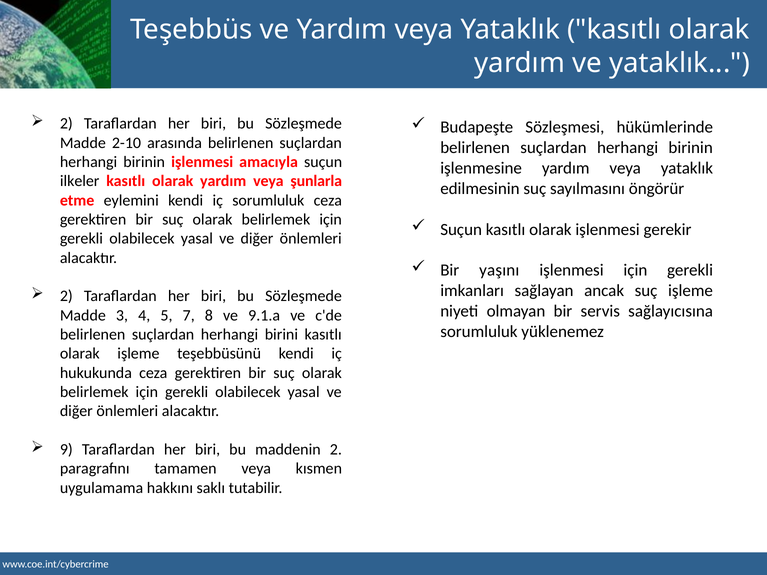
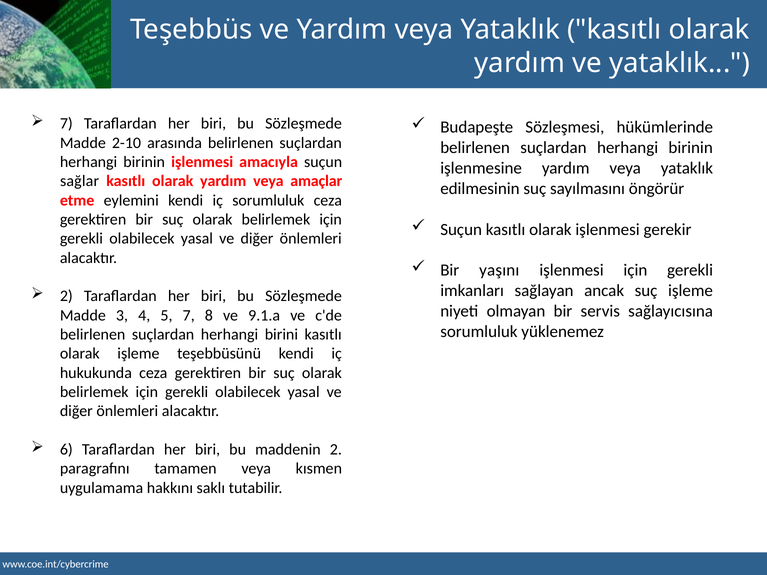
2 at (66, 124): 2 -> 7
ilkeler: ilkeler -> sağlar
şunlarla: şunlarla -> amaçlar
9: 9 -> 6
